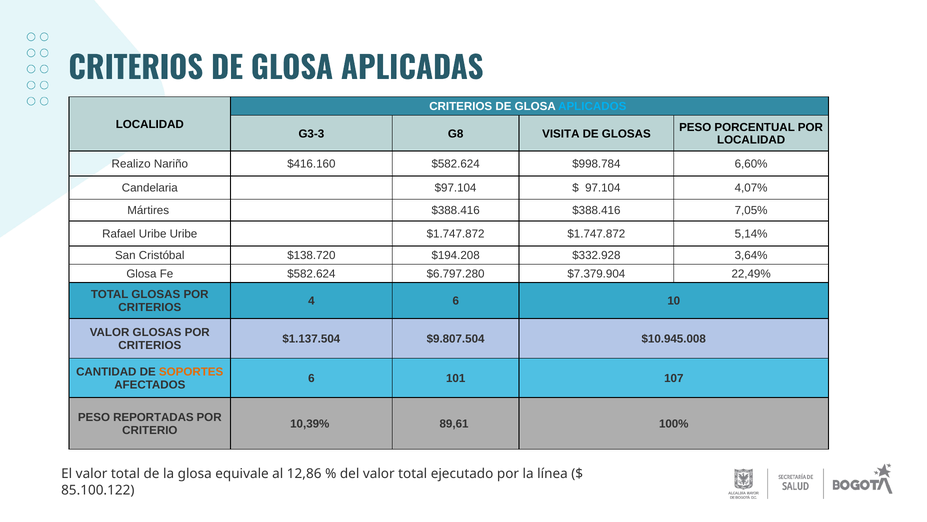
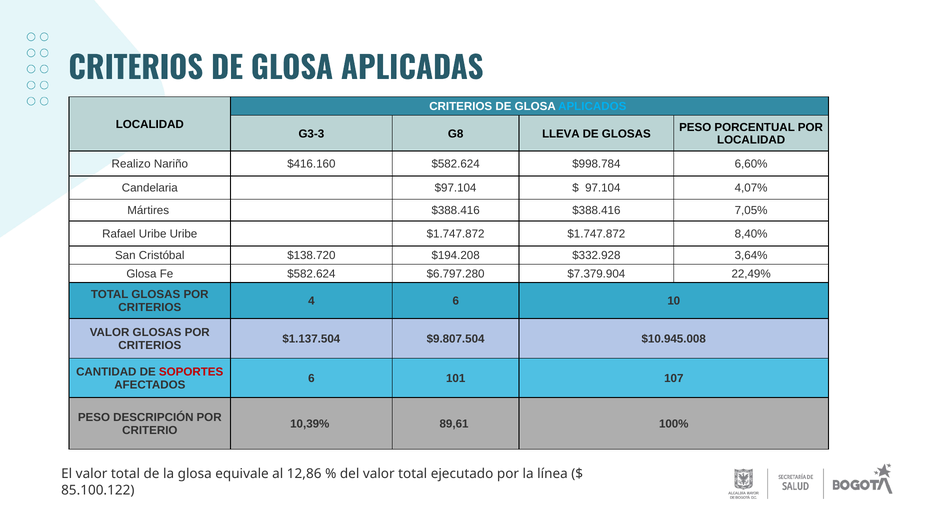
VISITA: VISITA -> LLEVA
5,14%: 5,14% -> 8,40%
SOPORTES colour: orange -> red
REPORTADAS: REPORTADAS -> DESCRIPCIÓN
